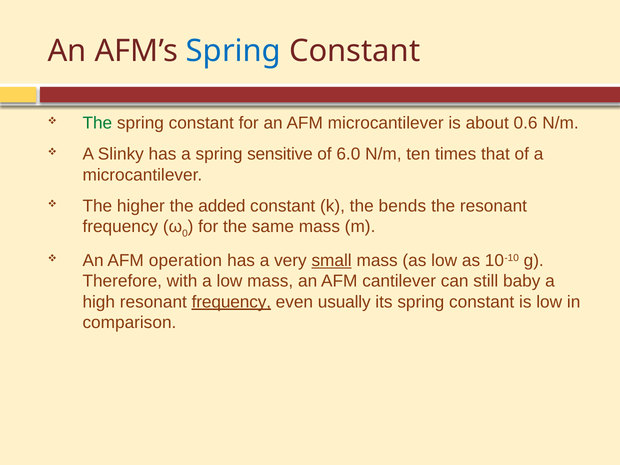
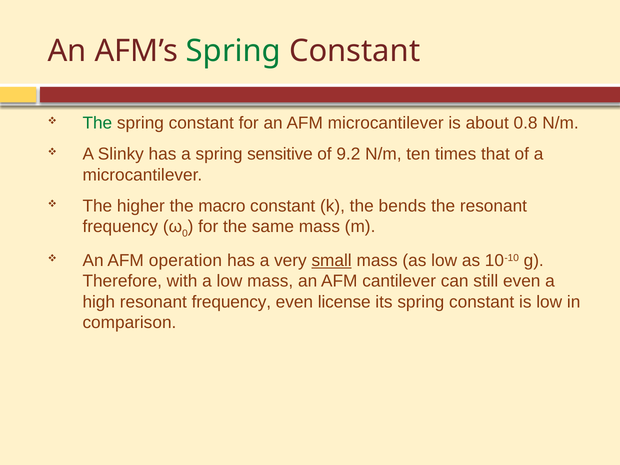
Spring at (233, 51) colour: blue -> green
0.6: 0.6 -> 0.8
6.0: 6.0 -> 9.2
added: added -> macro
still baby: baby -> even
frequency at (231, 302) underline: present -> none
usually: usually -> license
